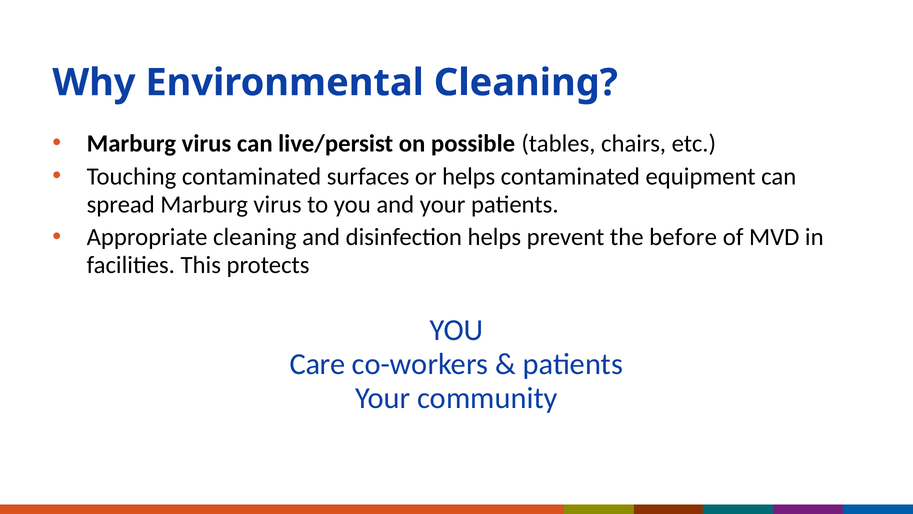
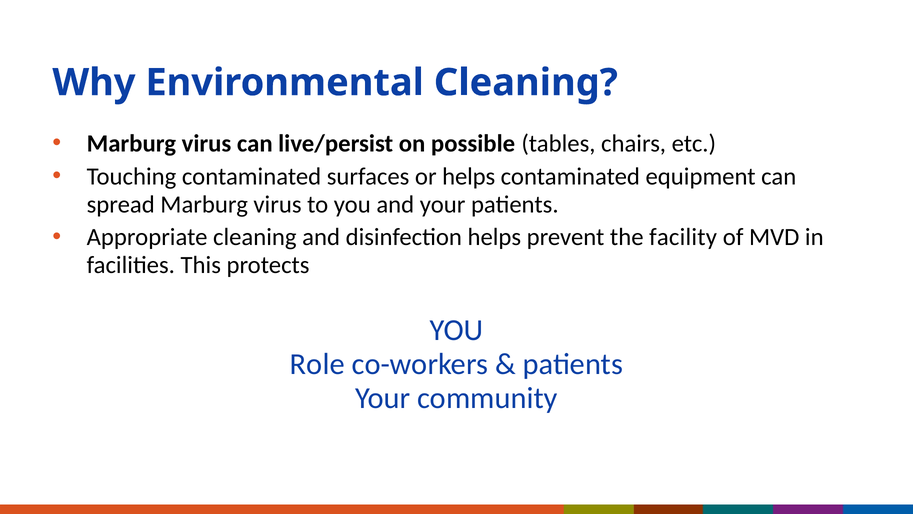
before: before -> facility
Care: Care -> Role
